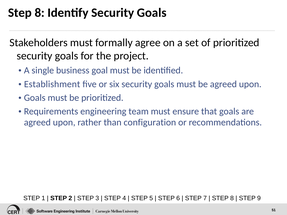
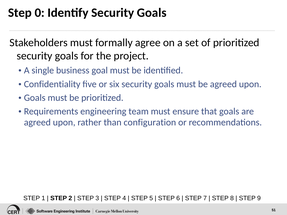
8 at (40, 13): 8 -> 0
Establishment: Establishment -> Confidentiality
